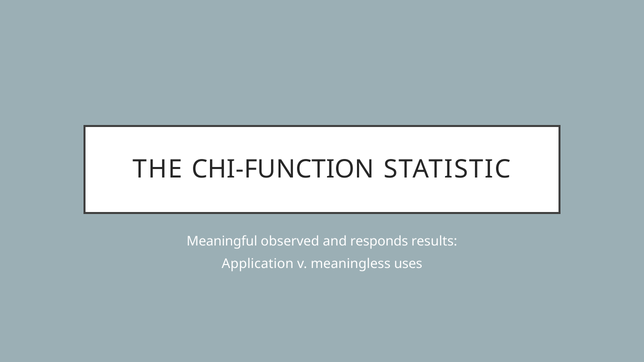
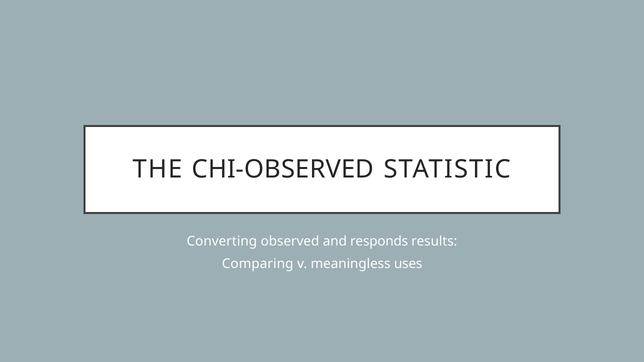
CHI-FUNCTION: CHI-FUNCTION -> CHI-OBSERVED
Meaningful: Meaningful -> Converting
Application: Application -> Comparing
